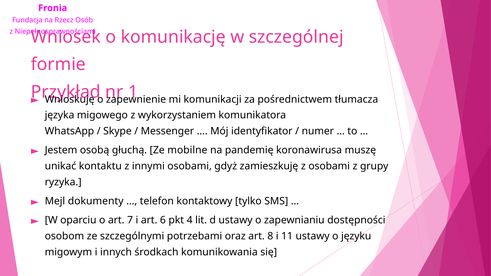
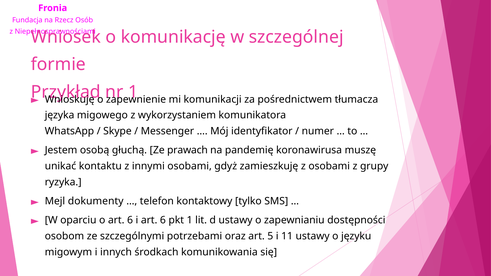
mobilne: mobilne -> prawach
o art 7: 7 -> 6
pkt 4: 4 -> 1
8: 8 -> 5
